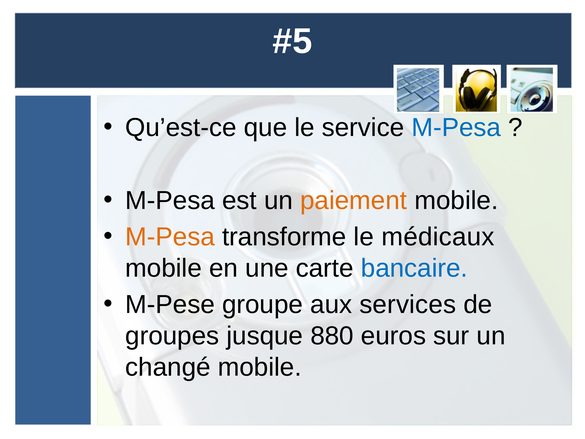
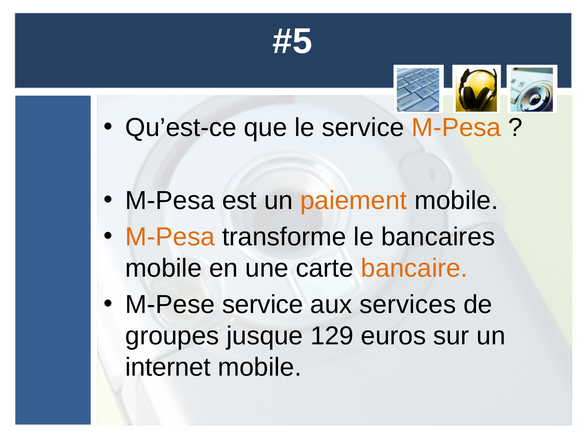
M-Pesa at (456, 128) colour: blue -> orange
médicaux: médicaux -> bancaires
bancaire colour: blue -> orange
M-Pese groupe: groupe -> service
880: 880 -> 129
changé: changé -> internet
